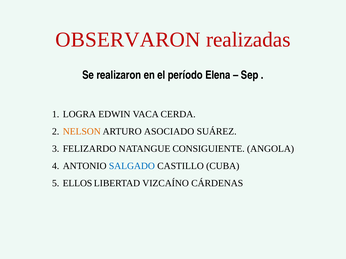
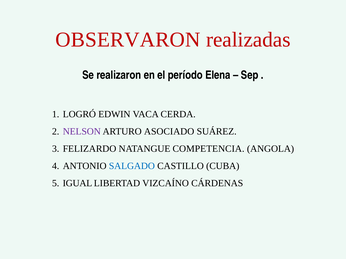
LOGRA: LOGRA -> LOGRÓ
NELSON colour: orange -> purple
CONSIGUIENTE: CONSIGUIENTE -> COMPETENCIA
ELLOS: ELLOS -> IGUAL
